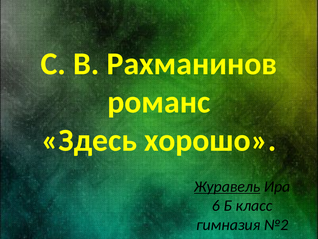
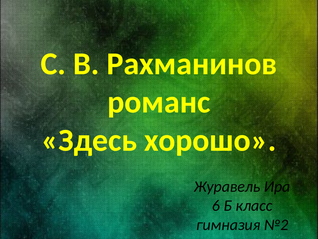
Журавель underline: present -> none
